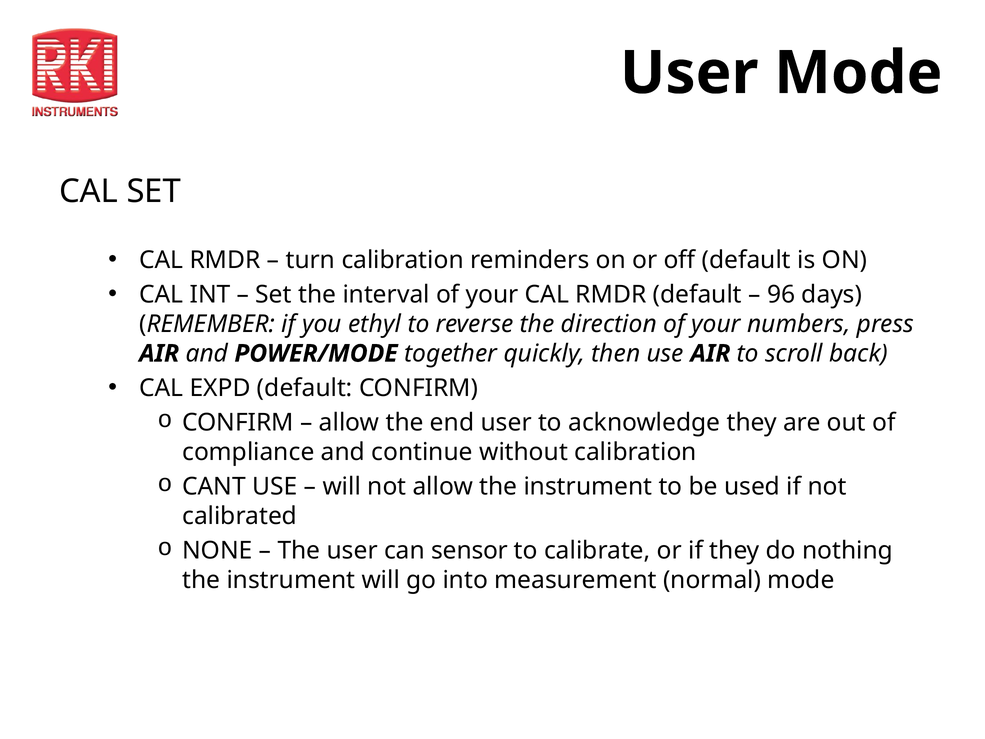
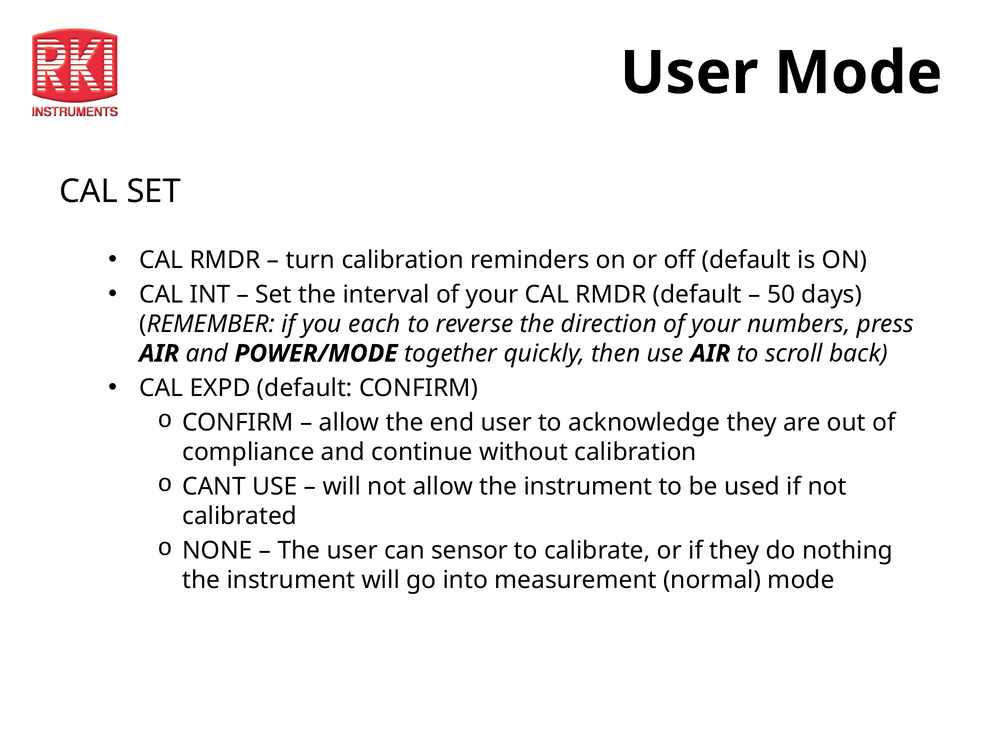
96: 96 -> 50
ethyl: ethyl -> each
